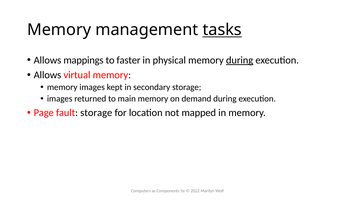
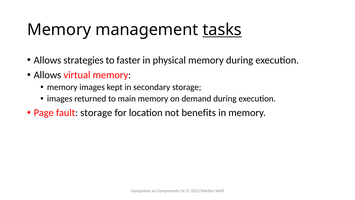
mappings: mappings -> strategies
during at (240, 60) underline: present -> none
mapped: mapped -> benefits
